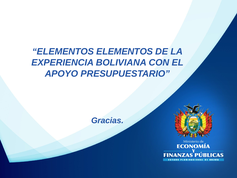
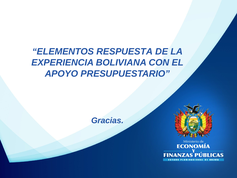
ELEMENTOS ELEMENTOS: ELEMENTOS -> RESPUESTA
